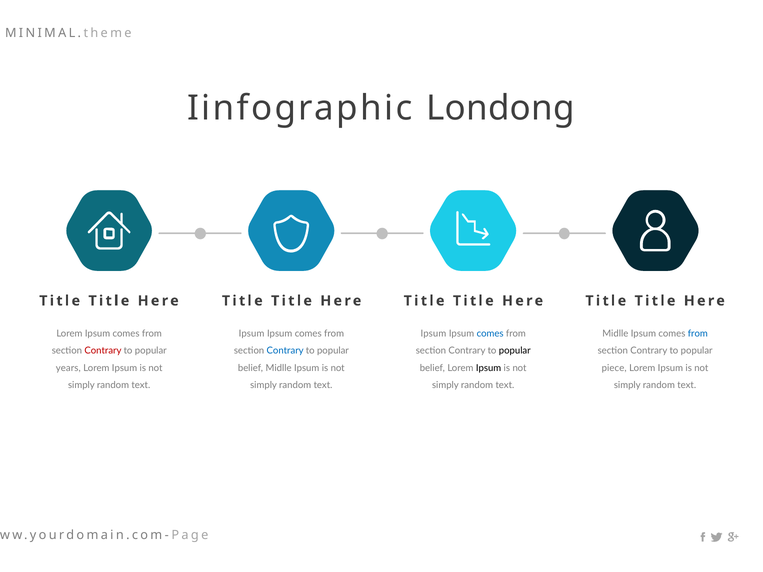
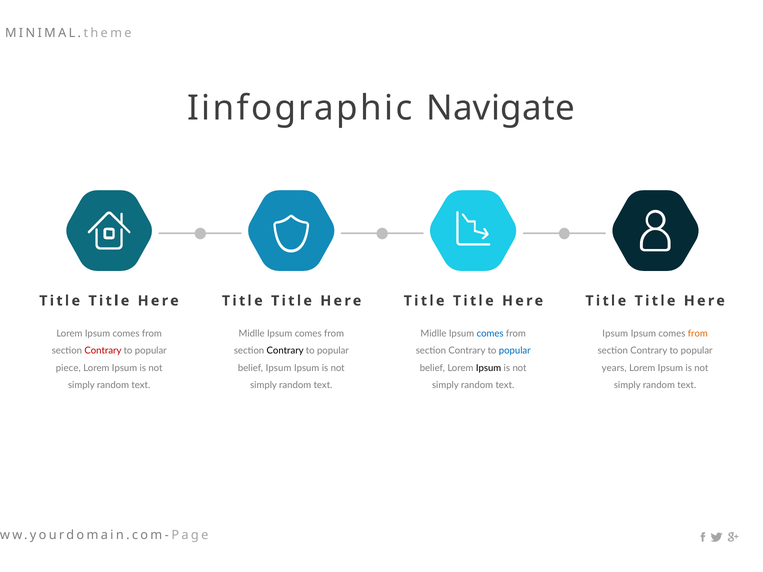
Londong: Londong -> Navigate
Ipsum at (252, 334): Ipsum -> Midlle
Ipsum at (433, 334): Ipsum -> Midlle
Midlle at (615, 334): Midlle -> Ipsum
from at (698, 334) colour: blue -> orange
Contrary at (285, 351) colour: blue -> black
popular at (515, 351) colour: black -> blue
years: years -> piece
belief Midlle: Midlle -> Ipsum
piece: piece -> years
